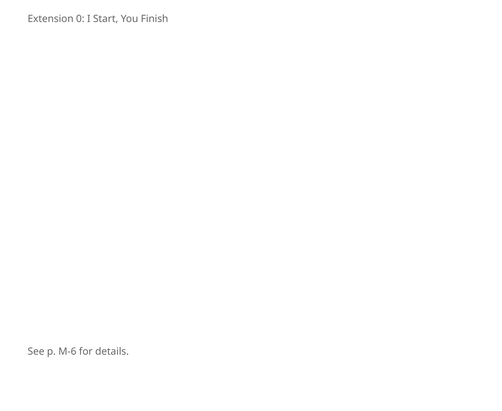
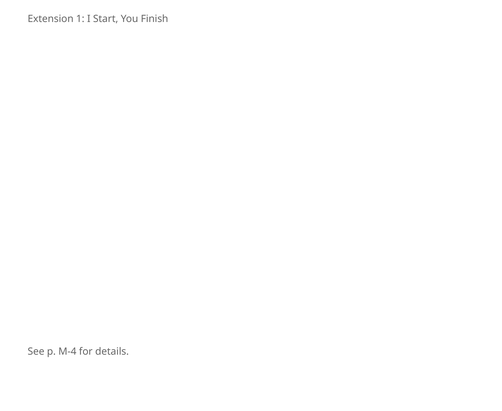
0: 0 -> 1
M-6: M-6 -> M-4
